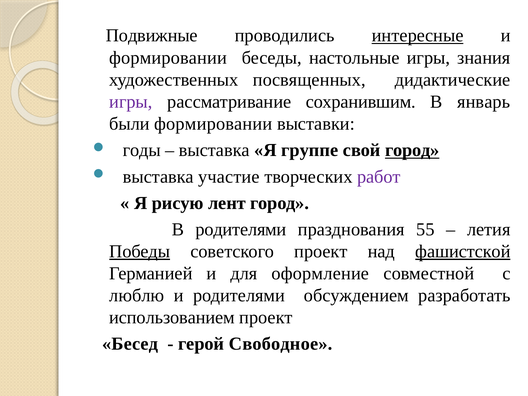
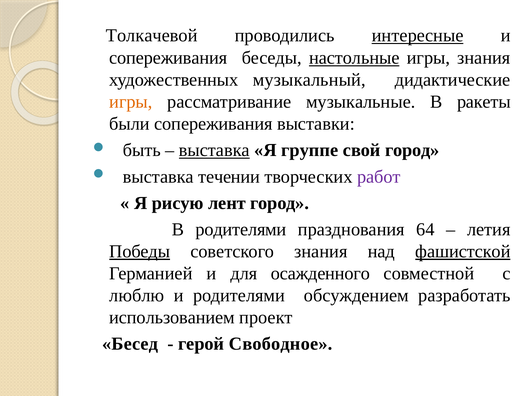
Подвижные: Подвижные -> Толкачевой
формировании at (168, 58): формировании -> сопереживания
настольные underline: none -> present
посвященных: посвященных -> музыкальный
игры at (131, 102) colour: purple -> orange
сохранившим: сохранившим -> музыкальные
январь: январь -> ракеты
были формировании: формировании -> сопереживания
годы: годы -> быть
выставка at (214, 150) underline: none -> present
город at (412, 150) underline: present -> none
участие: участие -> течении
55: 55 -> 64
советского проект: проект -> знания
оформление: оформление -> осажденного
